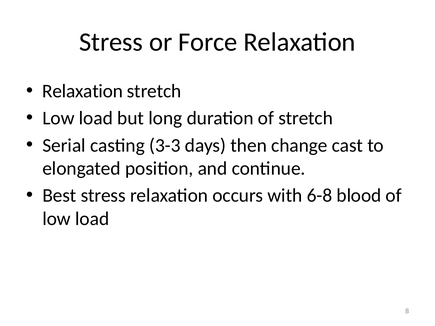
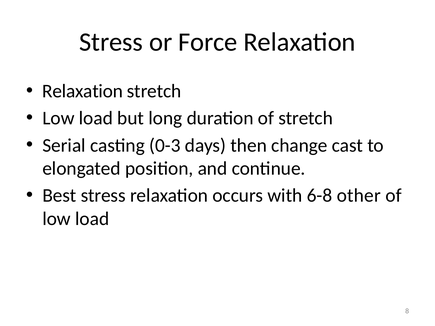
3-3: 3-3 -> 0-3
blood: blood -> other
